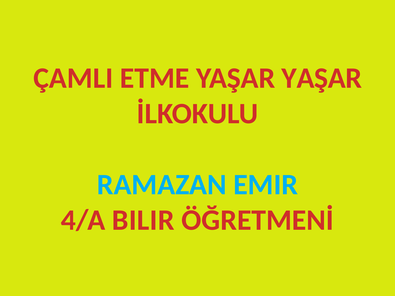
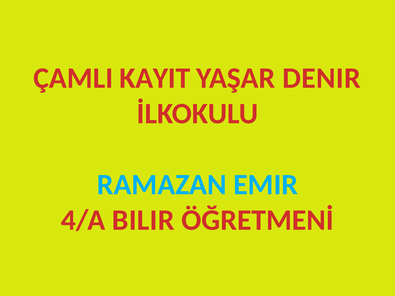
ETME: ETME -> KAYIT
YAŞAR YAŞAR: YAŞAR -> DENIR
